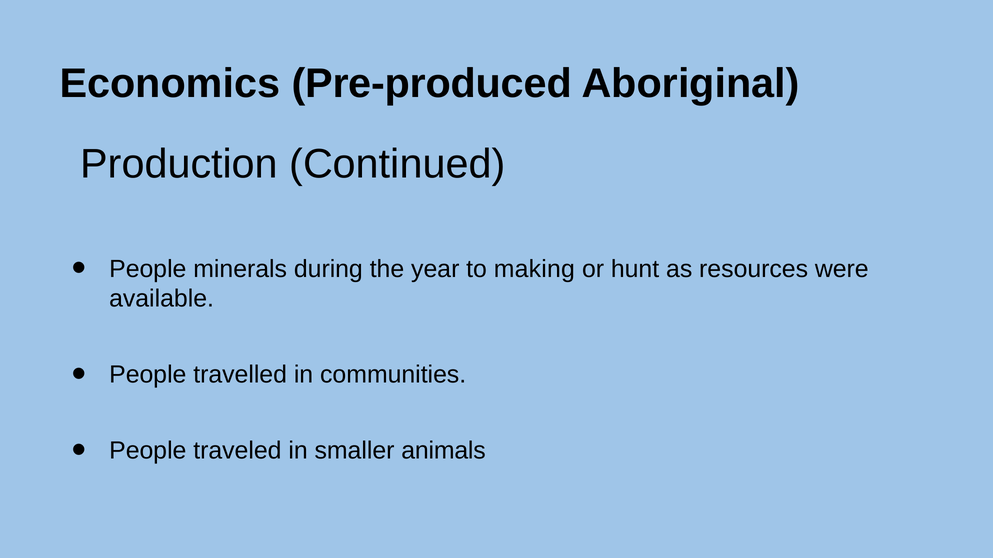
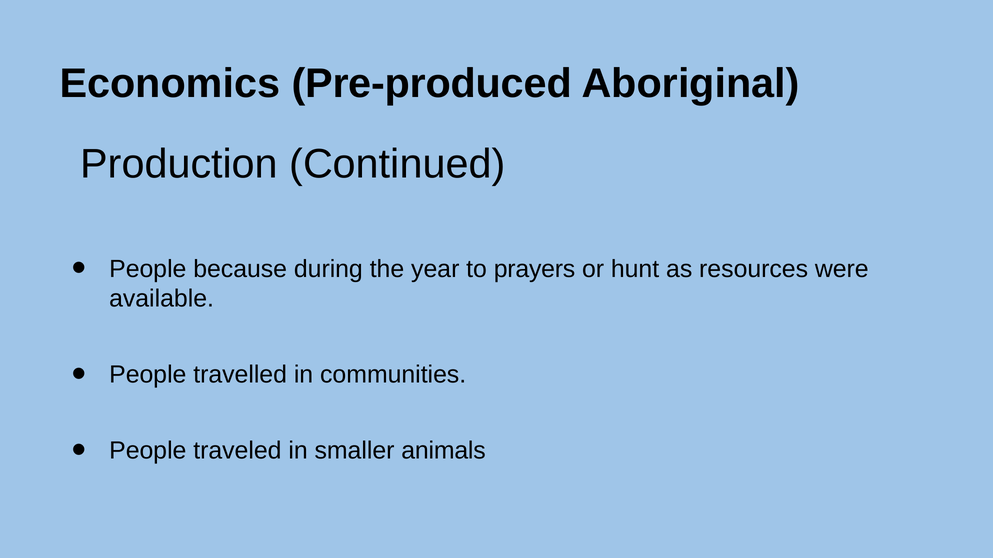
minerals: minerals -> because
making: making -> prayers
